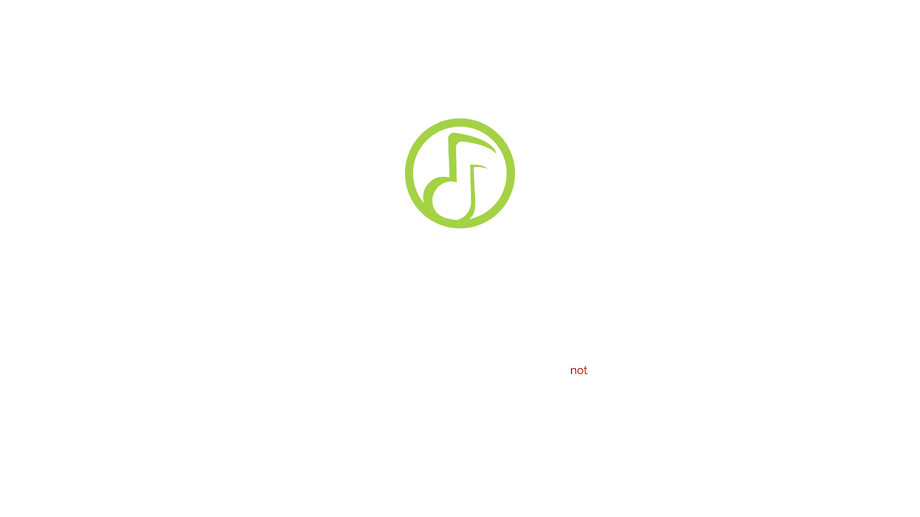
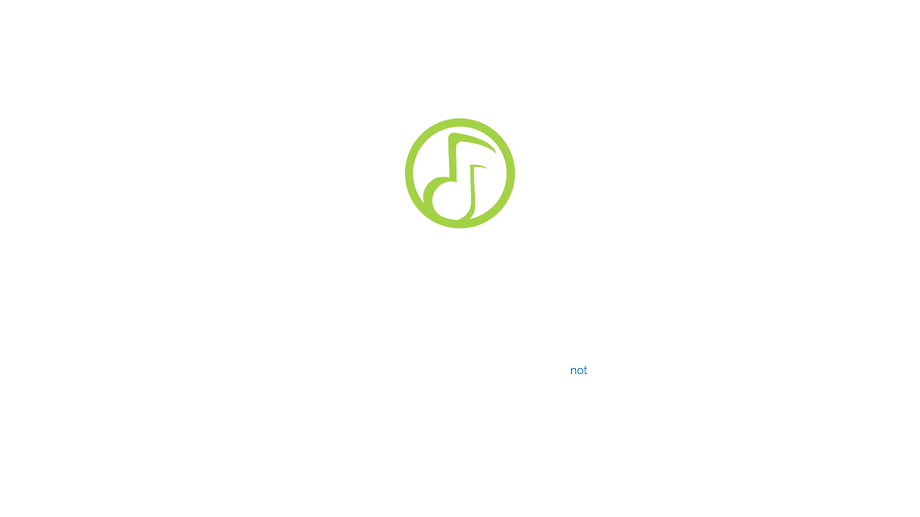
not colour: red -> blue
